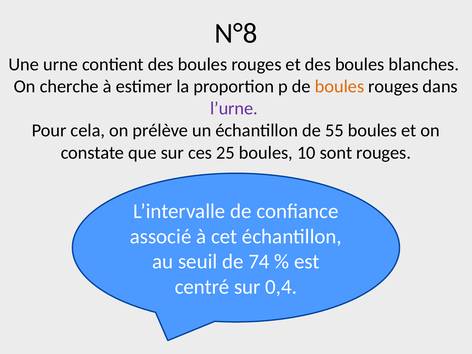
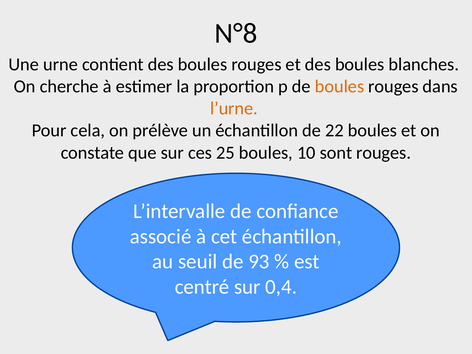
l’urne colour: purple -> orange
55: 55 -> 22
74: 74 -> 93
